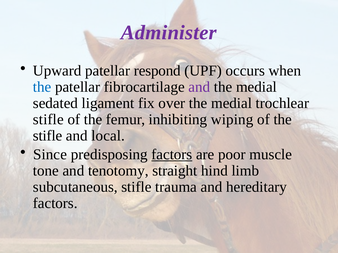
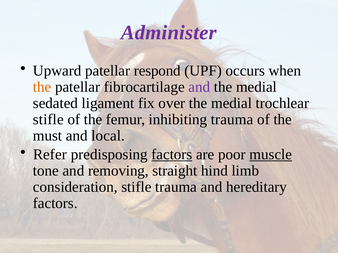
the at (42, 87) colour: blue -> orange
inhibiting wiping: wiping -> trauma
stifle at (48, 136): stifle -> must
Since: Since -> Refer
muscle underline: none -> present
tenotomy: tenotomy -> removing
subcutaneous: subcutaneous -> consideration
